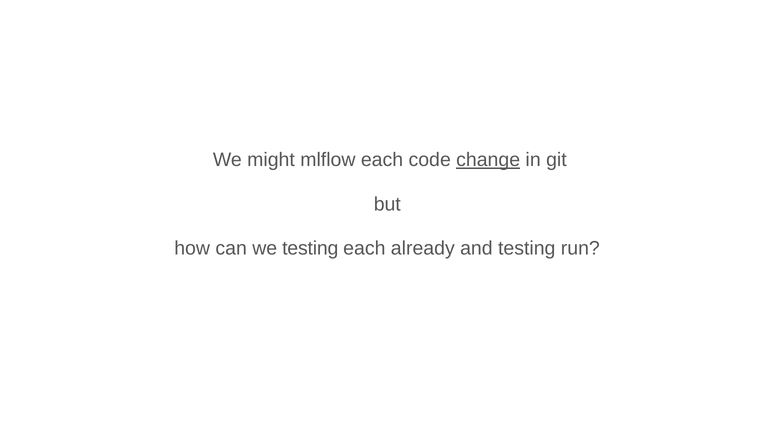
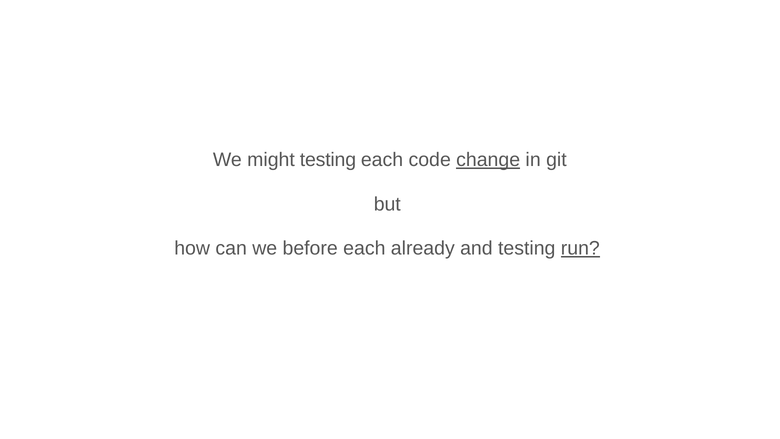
might mlflow: mlflow -> testing
we testing: testing -> before
run underline: none -> present
